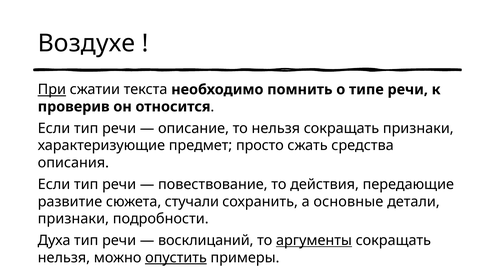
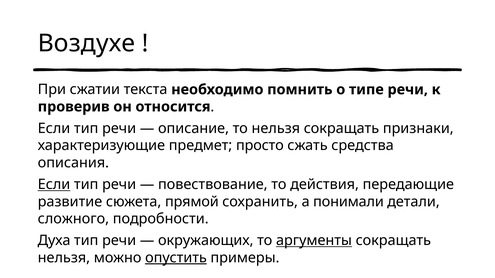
При underline: present -> none
Если at (54, 185) underline: none -> present
стучали: стучали -> прямой
основные: основные -> понимали
признаки at (73, 219): признаки -> сложного
восклицаний: восклицаний -> окружающих
